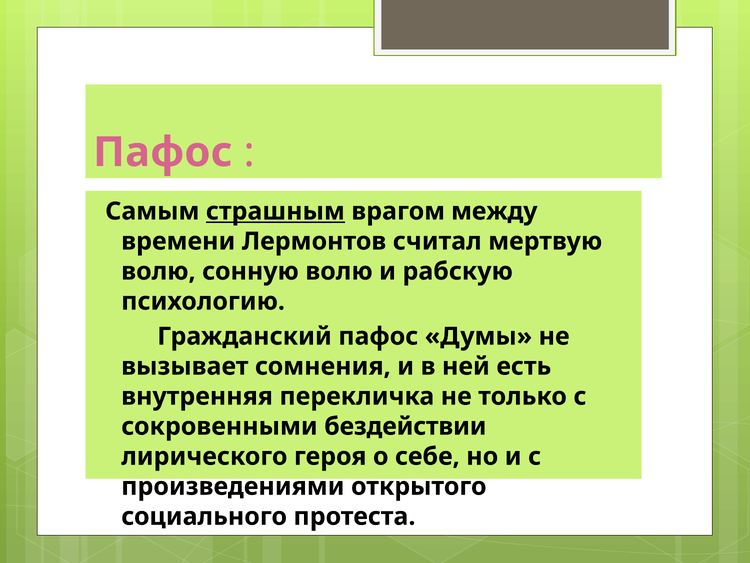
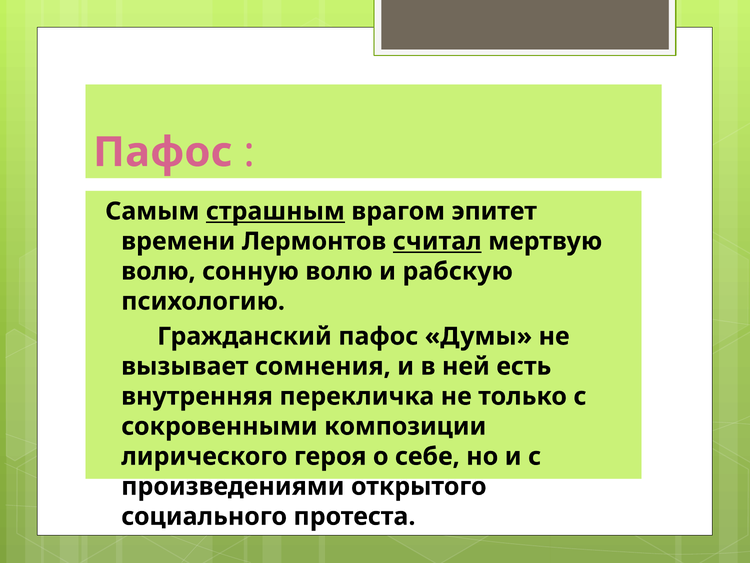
между: между -> эпитет
считал underline: none -> present
бездействии: бездействии -> композиции
